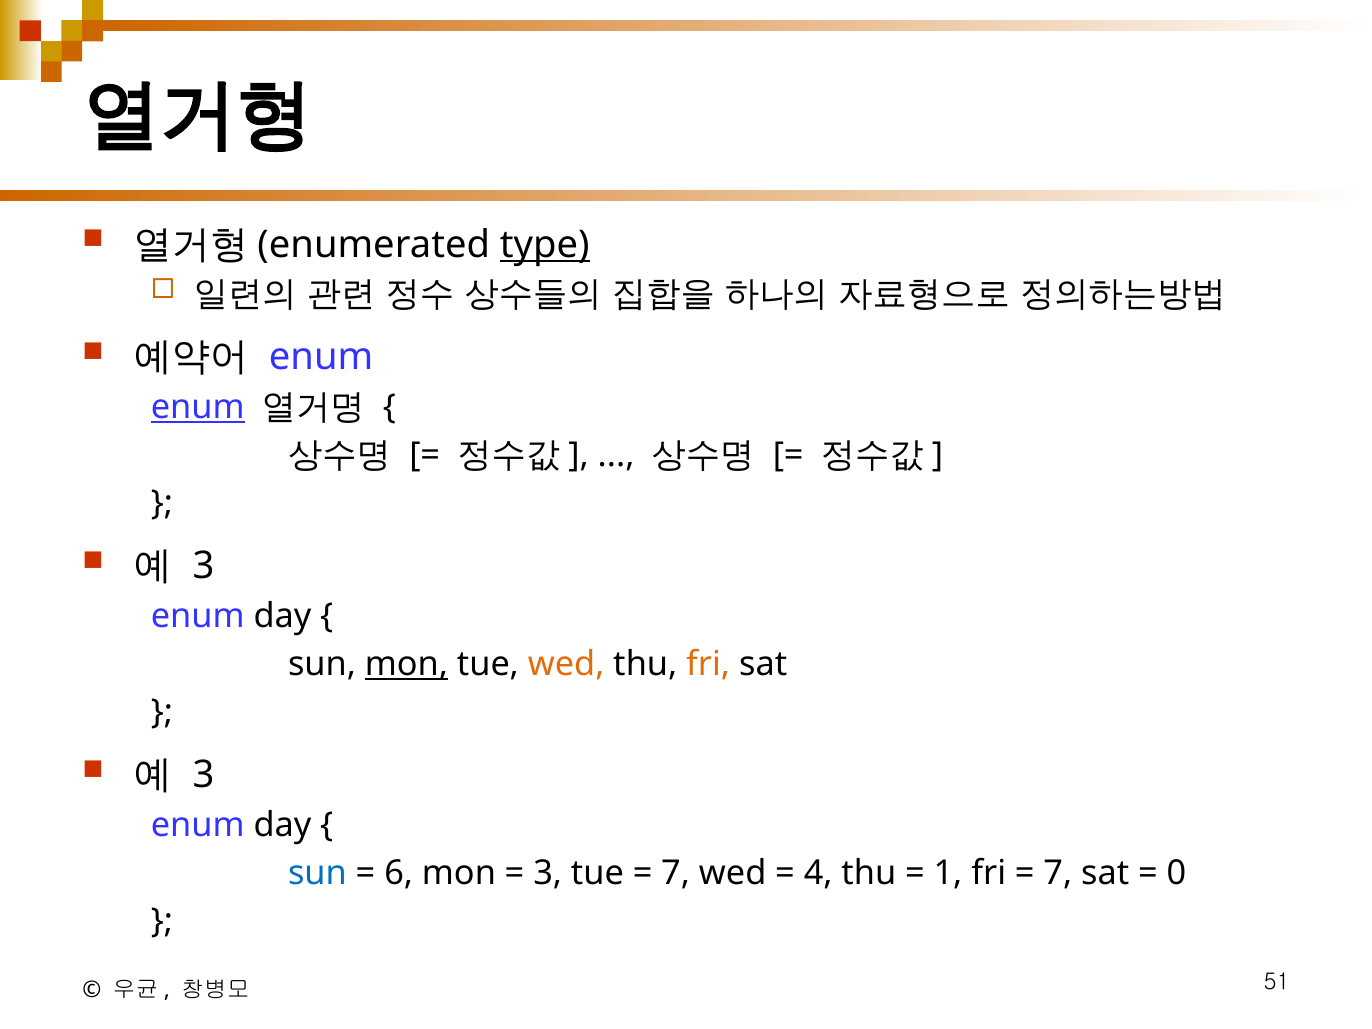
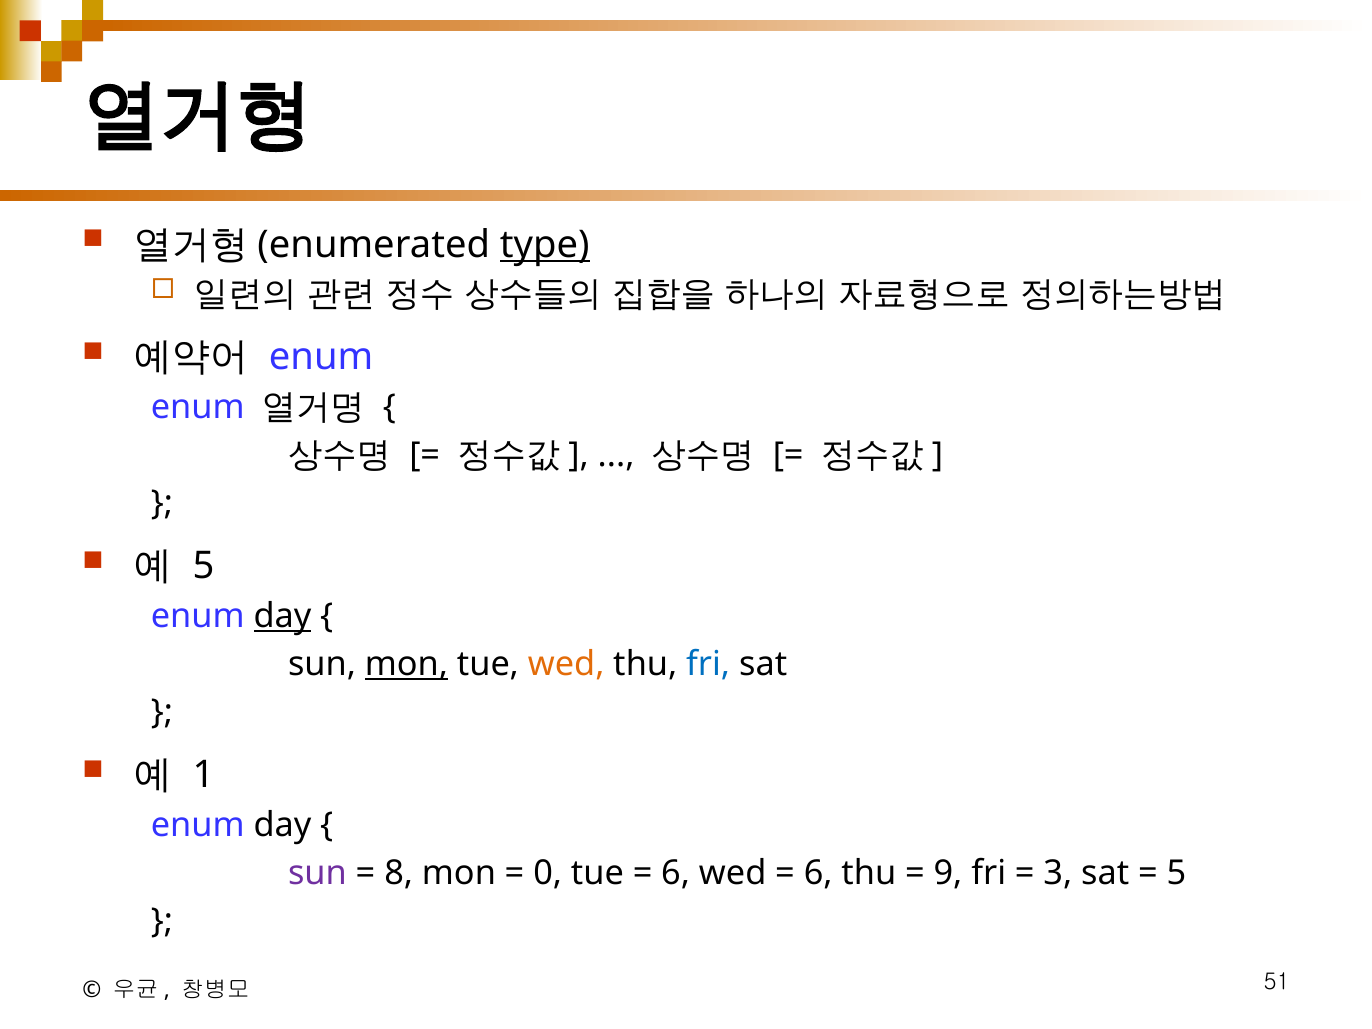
enum at (198, 407) underline: present -> none
3 at (203, 566): 3 -> 5
day at (282, 616) underline: none -> present
fri at (708, 664) colour: orange -> blue
3 at (203, 775): 3 -> 1
sun at (317, 873) colour: blue -> purple
6: 6 -> 8
3 at (548, 873): 3 -> 0
7 at (676, 873): 7 -> 6
4 at (818, 873): 4 -> 6
1: 1 -> 9
7 at (1058, 873): 7 -> 3
0 at (1176, 873): 0 -> 5
